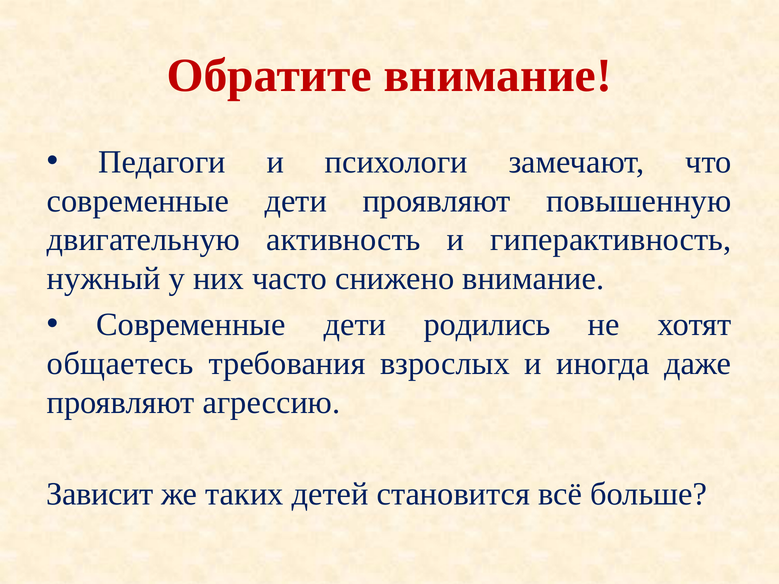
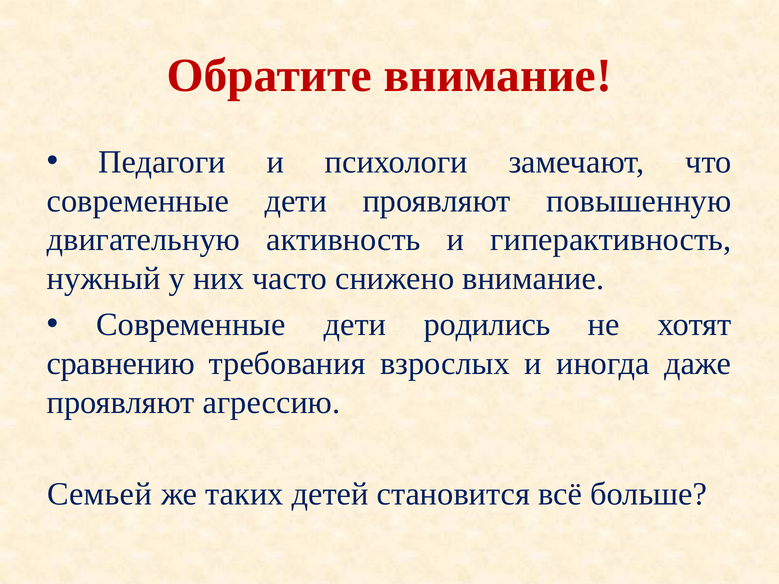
общаетесь: общаетесь -> сравнению
Зависит: Зависит -> Семьей
